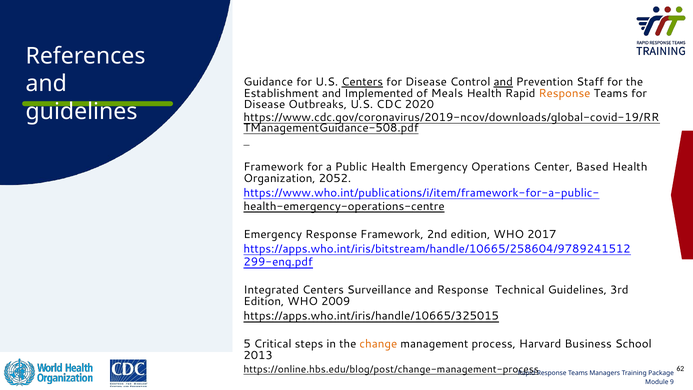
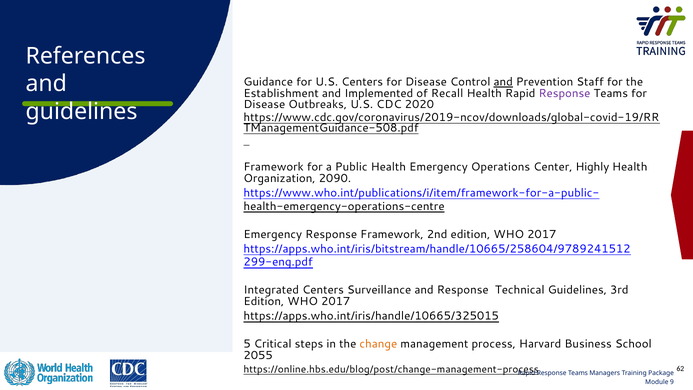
Centers at (362, 82) underline: present -> none
Meals: Meals -> Recall
Response at (564, 93) colour: orange -> purple
Based: Based -> Highly
2052: 2052 -> 2090
2009 at (336, 301): 2009 -> 2017
2013: 2013 -> 2055
